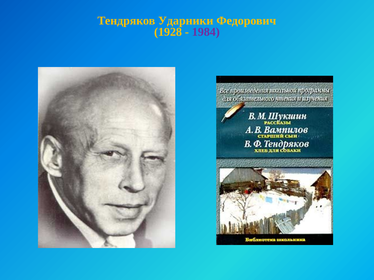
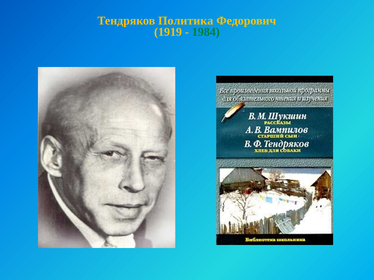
Ударники: Ударники -> Политика
1928: 1928 -> 1919
1984 colour: purple -> green
